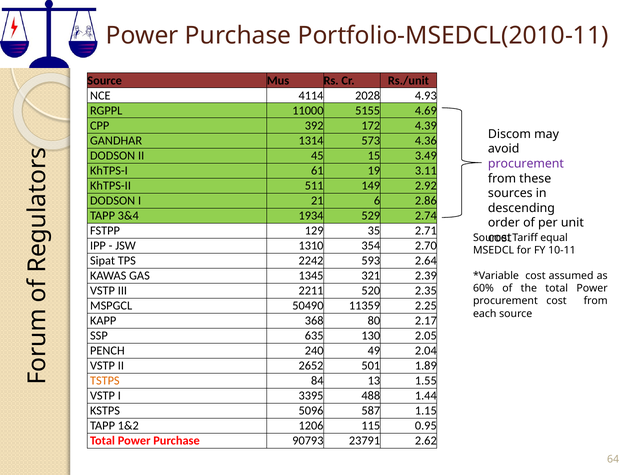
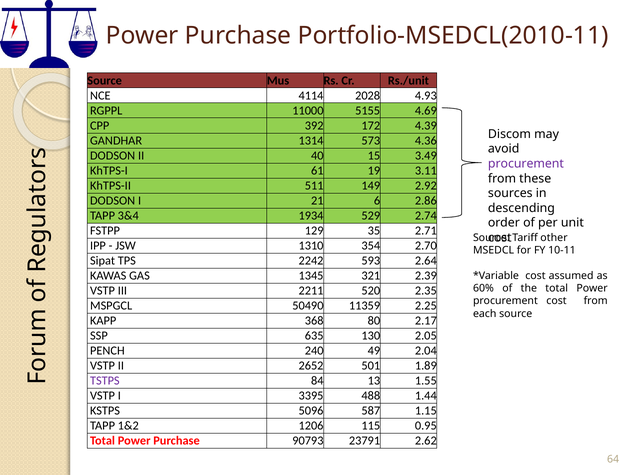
45: 45 -> 40
equal: equal -> other
TSTPS colour: orange -> purple
